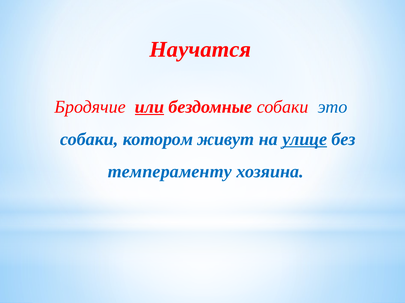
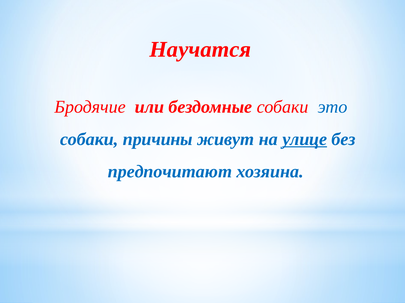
или underline: present -> none
котором: котором -> причины
темпераменту: темпераменту -> предпочитают
